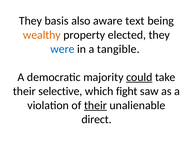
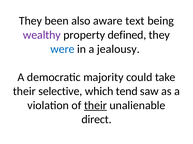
basis: basis -> been
wealthy colour: orange -> purple
elected: elected -> defined
tangible: tangible -> jealousy
could underline: present -> none
fight: fight -> tend
